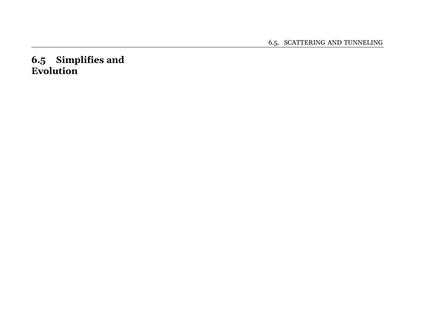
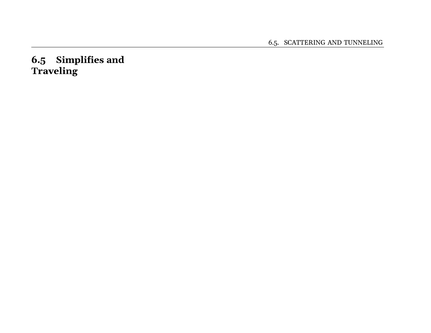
Evolution: Evolution -> Traveling
